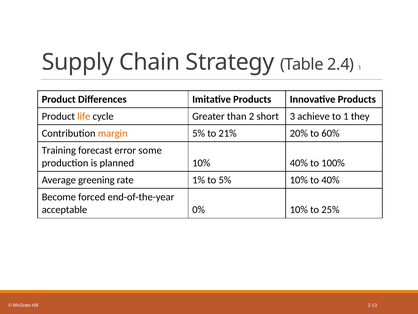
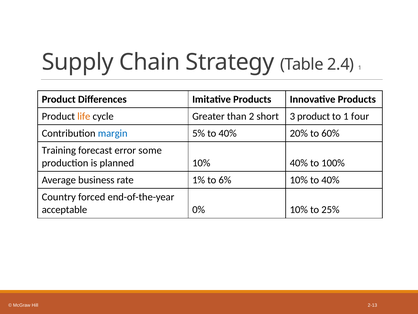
3 achieve: achieve -> product
they: they -> four
margin colour: orange -> blue
5% to 21%: 21% -> 40%
greening: greening -> business
to 5%: 5% -> 6%
Become: Become -> Country
